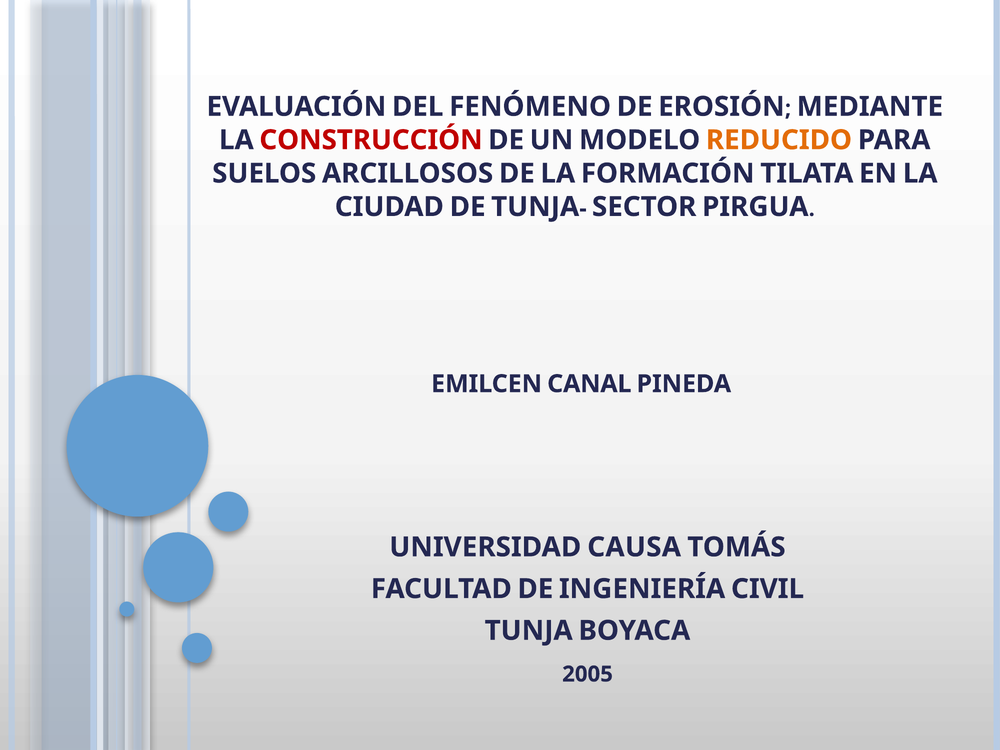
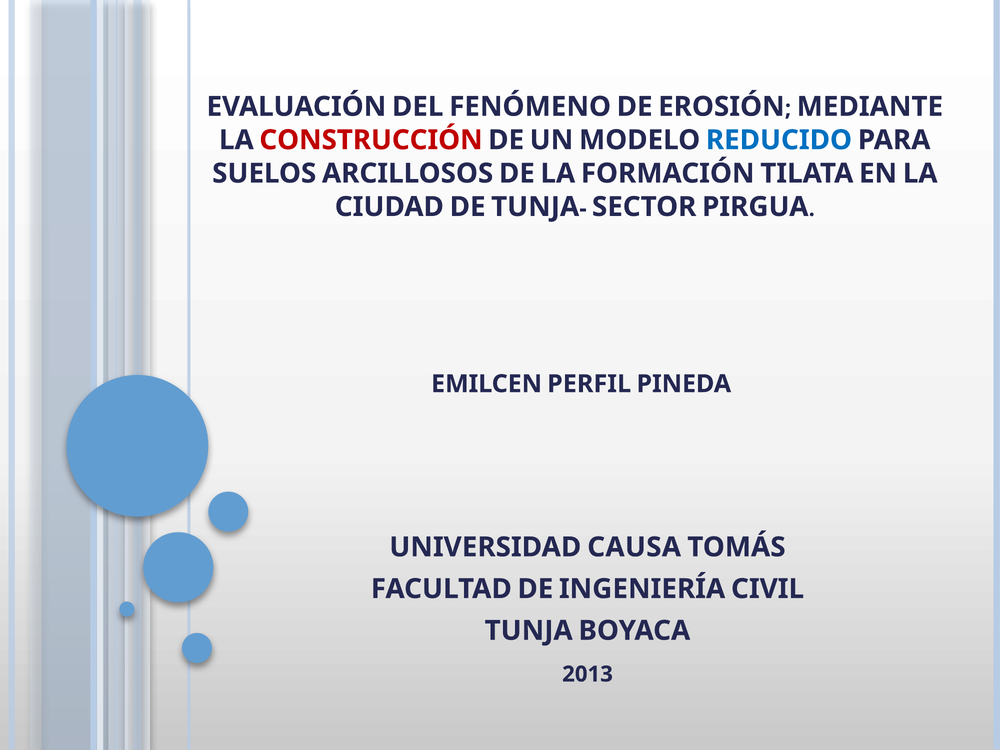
REDUCIDO colour: orange -> blue
CANAL: CANAL -> PERFIL
2005: 2005 -> 2013
